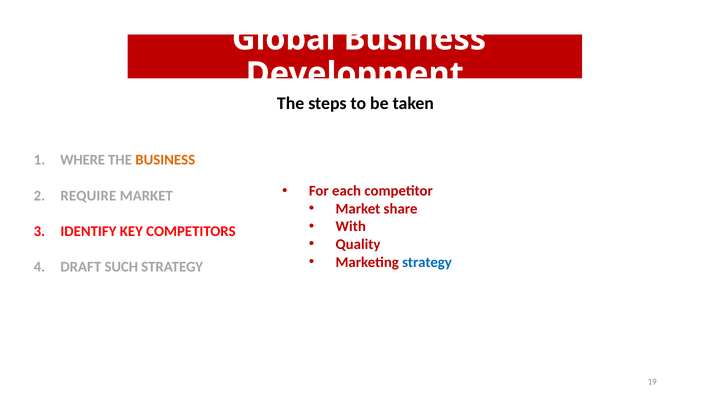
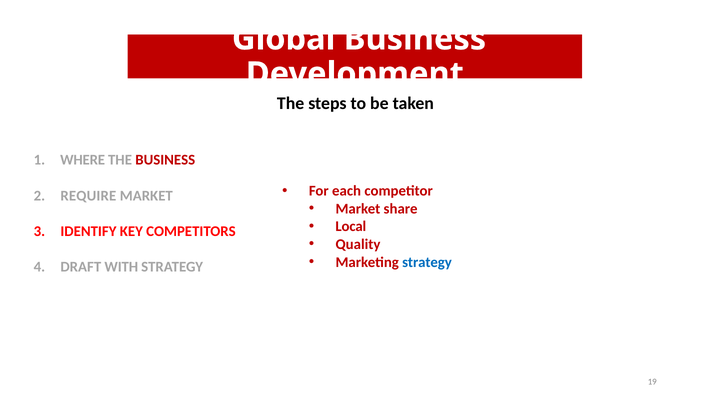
BUSINESS at (165, 160) colour: orange -> red
With: With -> Local
SUCH: SUCH -> WITH
